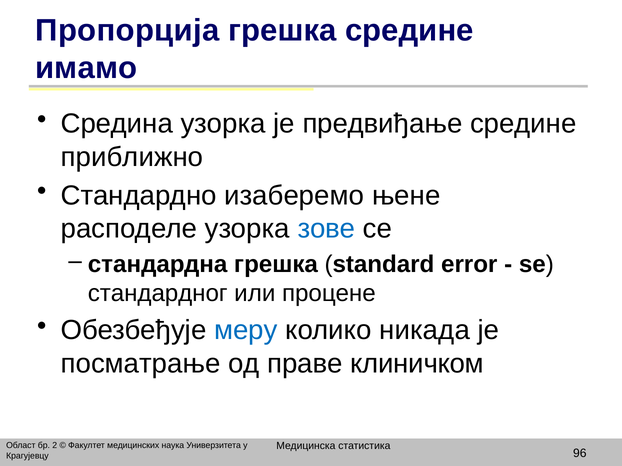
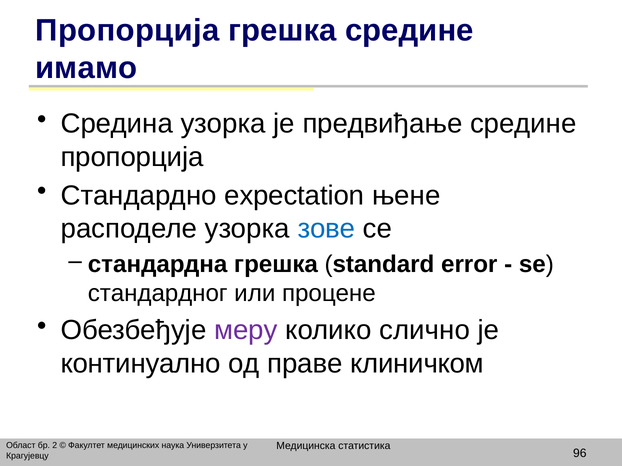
приближно at (132, 157): приближно -> пропорција
изаберемо: изаберемо -> expectation
меру colour: blue -> purple
никада: никада -> слично
посматрање: посматрање -> континуално
